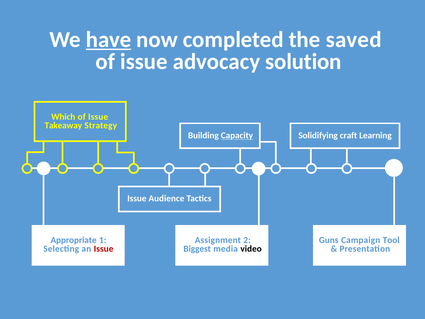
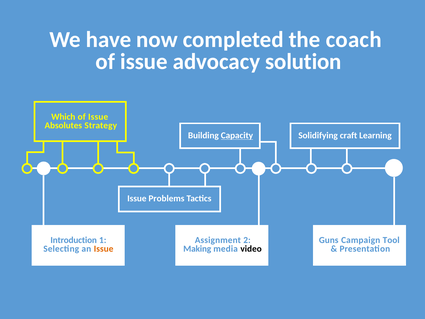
have underline: present -> none
saved: saved -> coach
Takeaway: Takeaway -> Absolutes
Audience: Audience -> Problems
Appropriate: Appropriate -> Introduction
Issue at (104, 249) colour: red -> orange
Biggest: Biggest -> Making
